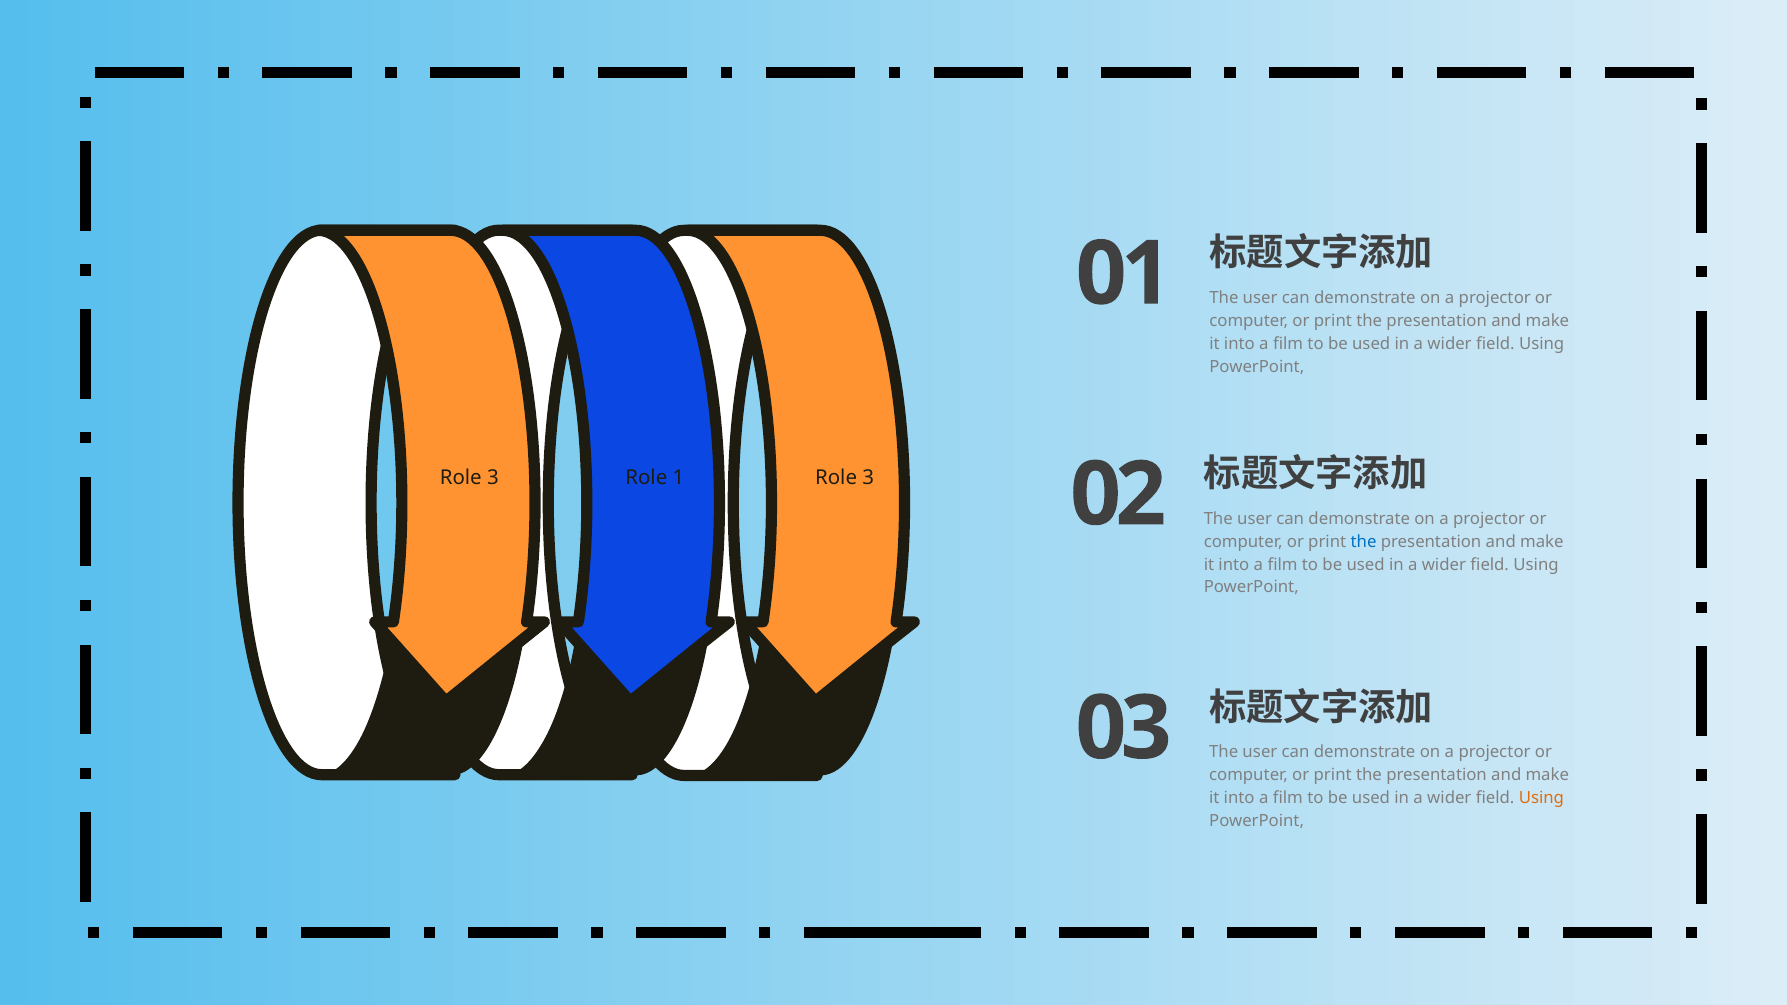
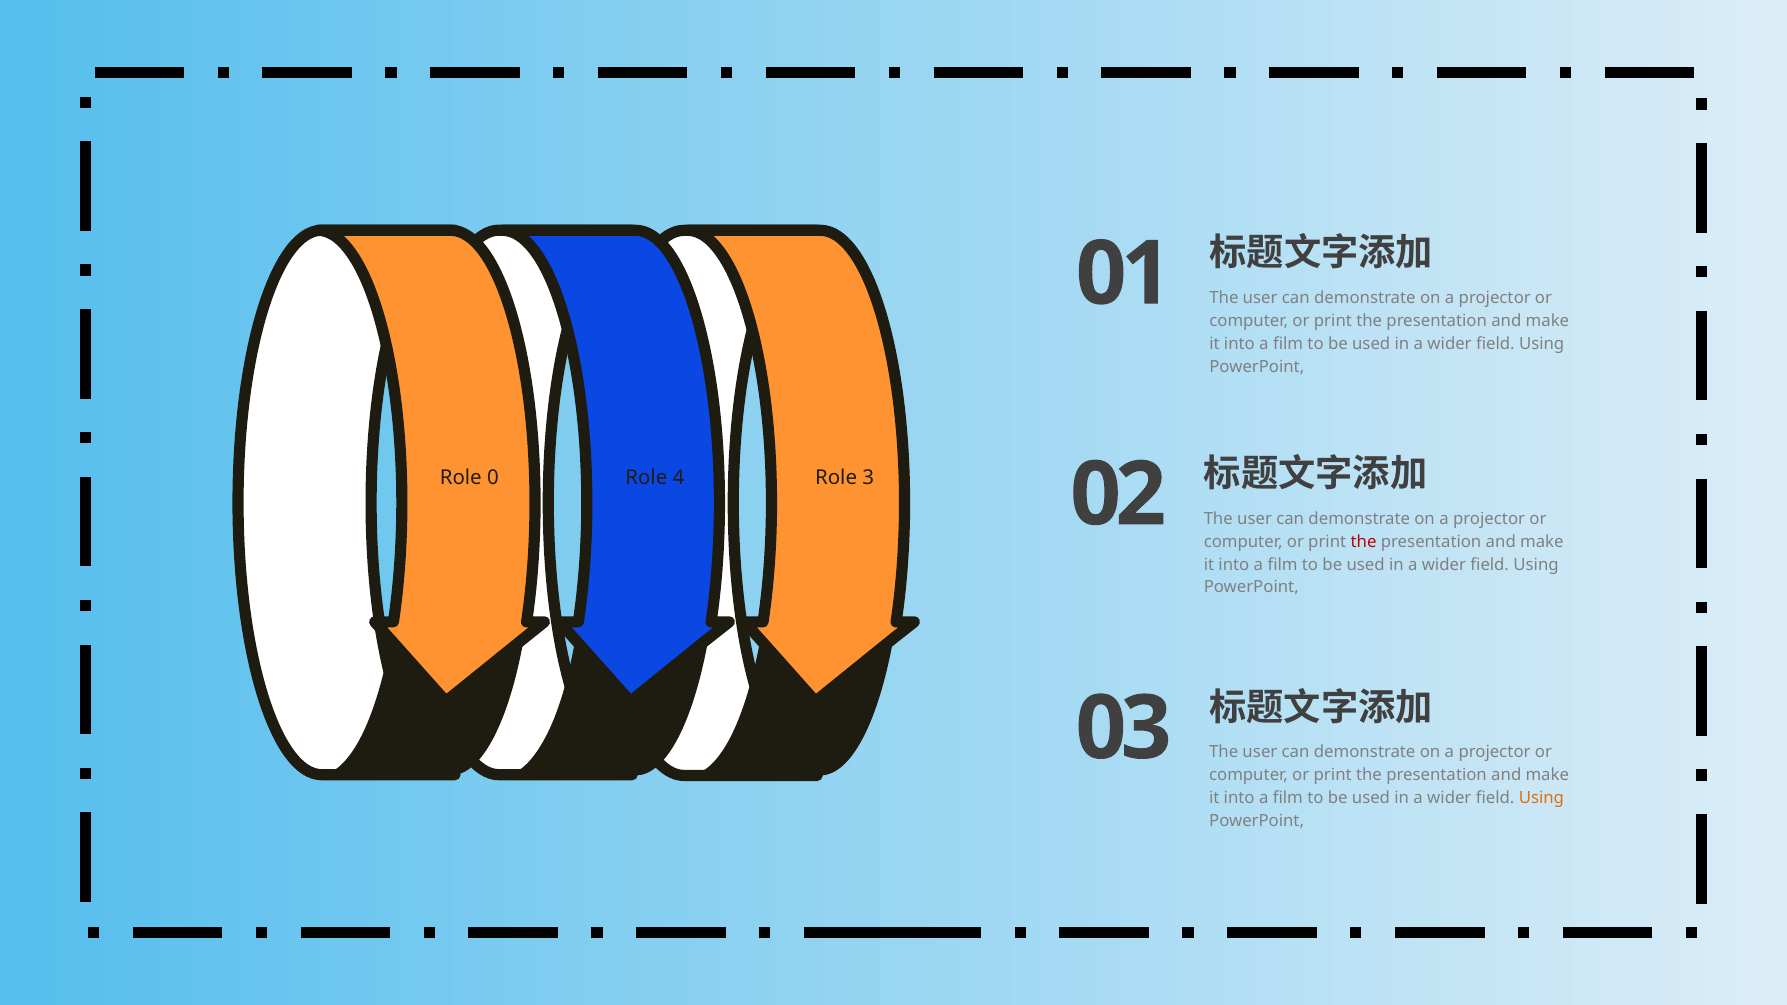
3 at (493, 477): 3 -> 0
1: 1 -> 4
the at (1364, 542) colour: blue -> red
